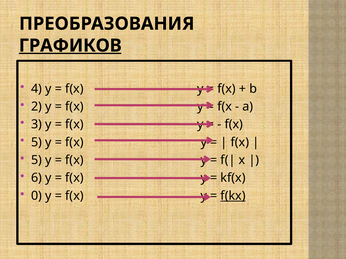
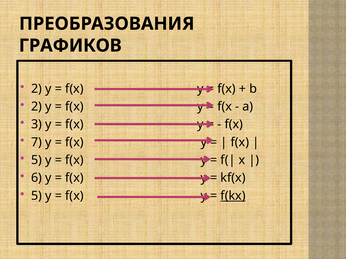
ГРАФИКОВ underline: present -> none
4 at (37, 89): 4 -> 2
5 at (37, 142): 5 -> 7
0 at (37, 196): 0 -> 5
